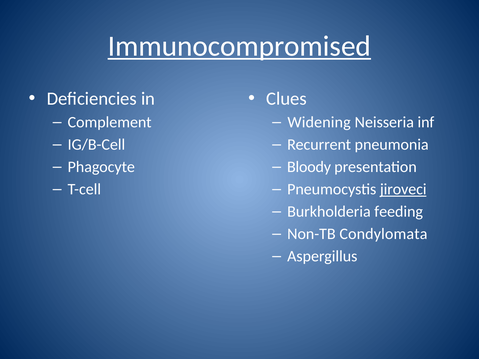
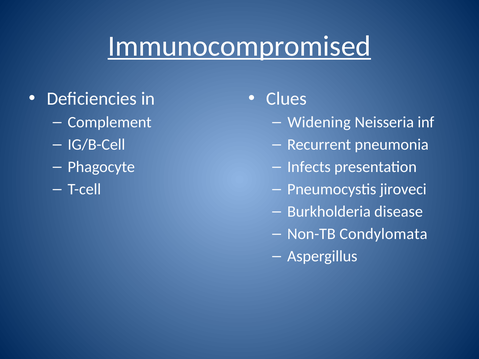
Bloody: Bloody -> Infects
jiroveci underline: present -> none
feeding: feeding -> disease
